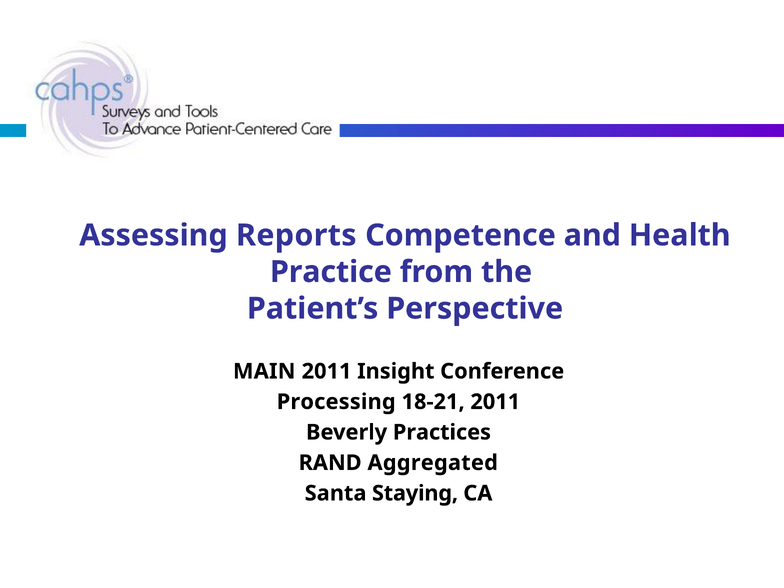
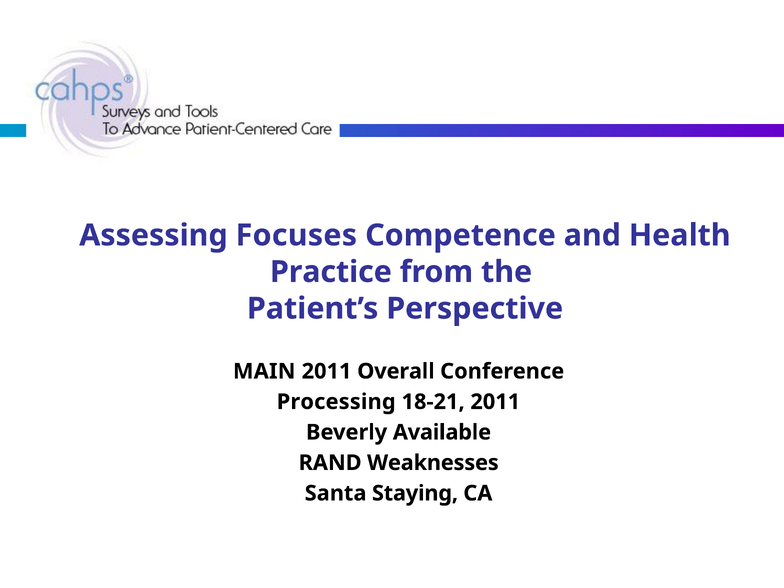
Reports: Reports -> Focuses
Insight: Insight -> Overall
Practices: Practices -> Available
Aggregated: Aggregated -> Weaknesses
